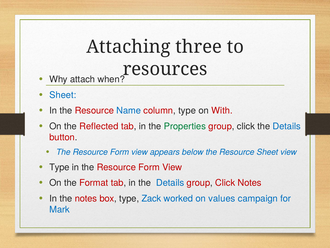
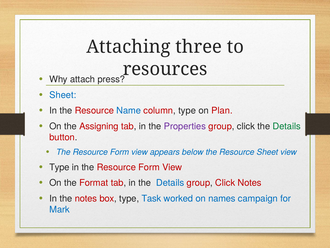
when: when -> press
With: With -> Plan
Reflected: Reflected -> Assigning
Properties colour: green -> purple
Details at (287, 126) colour: blue -> green
Zack: Zack -> Task
values: values -> names
